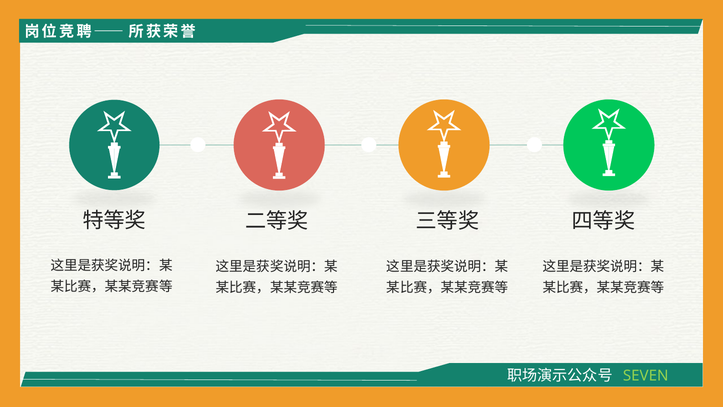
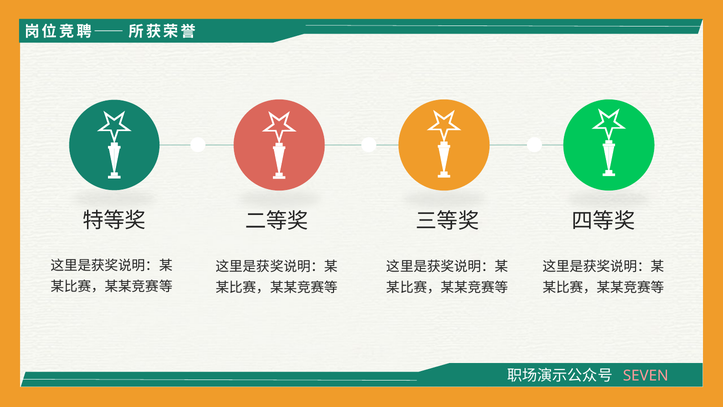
SEVEN colour: light green -> pink
